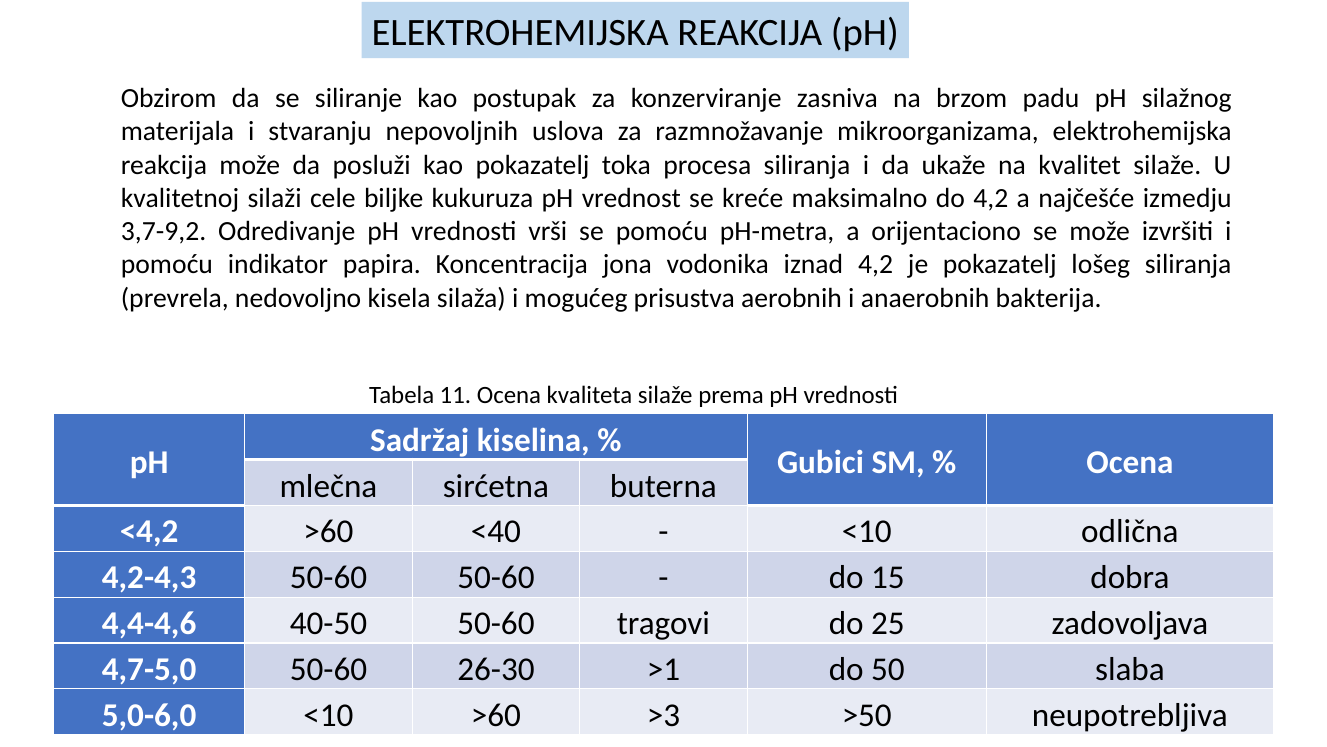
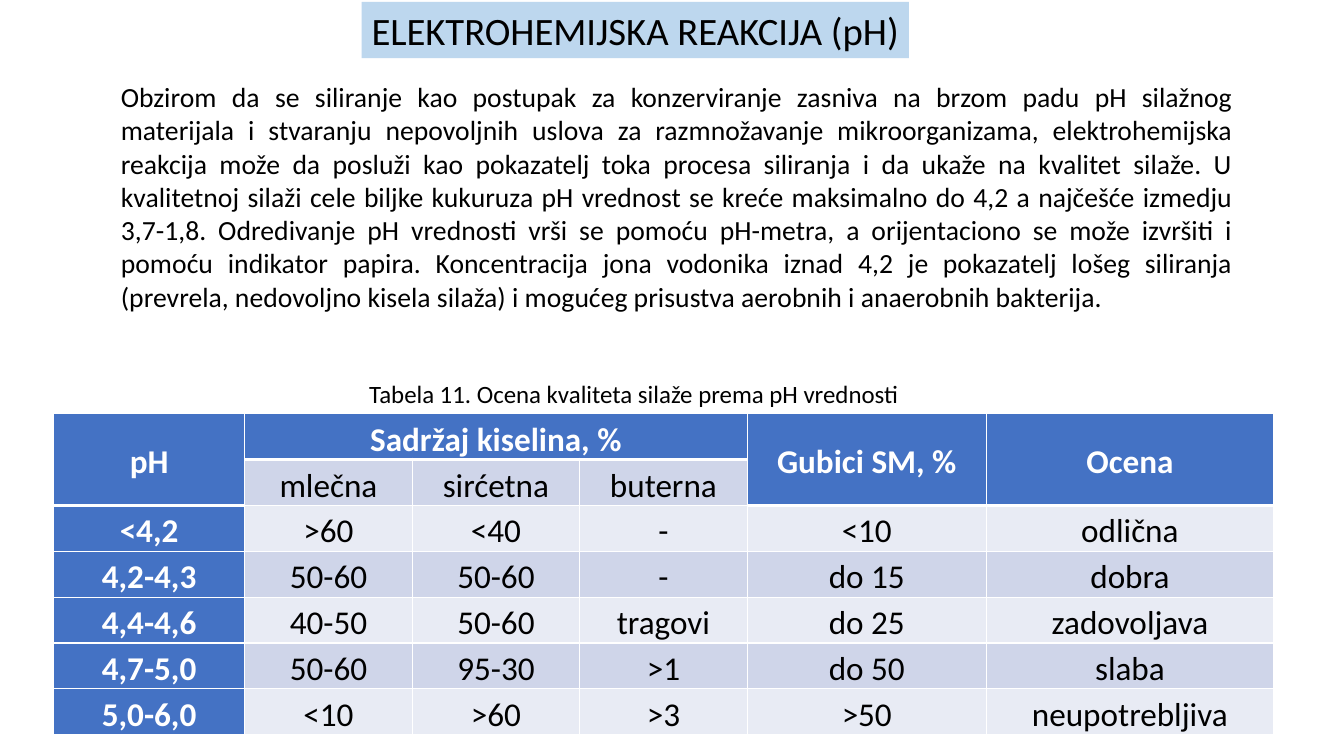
3,7-9,2: 3,7-9,2 -> 3,7-1,8
26-30: 26-30 -> 95-30
